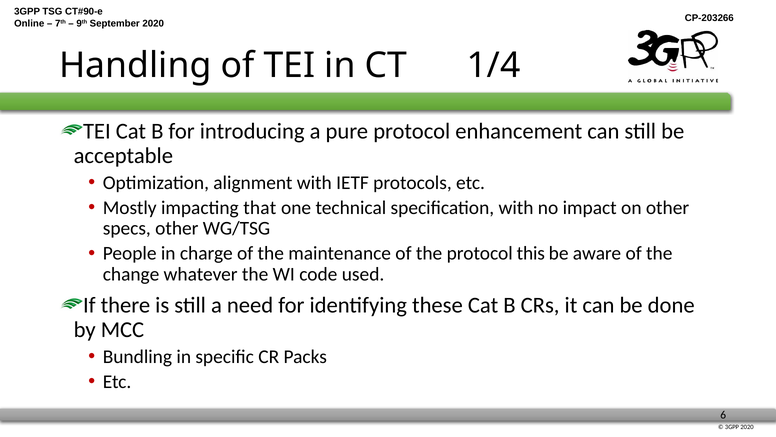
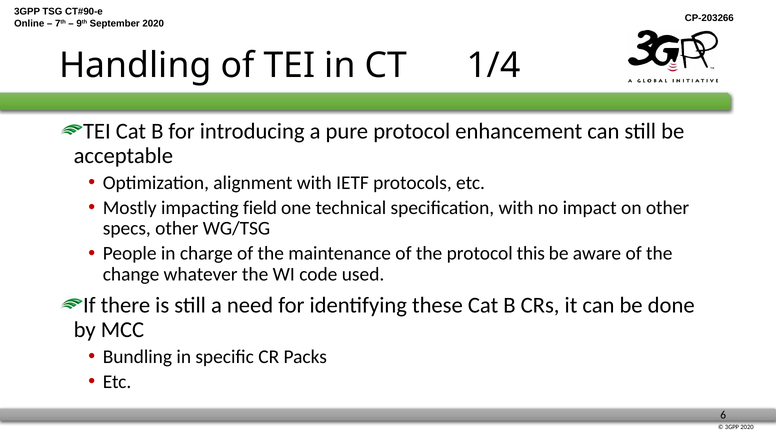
that: that -> field
